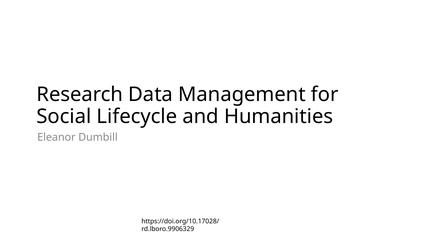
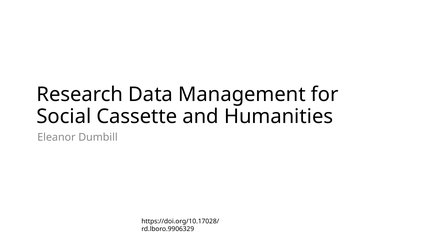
Lifecycle: Lifecycle -> Cassette
